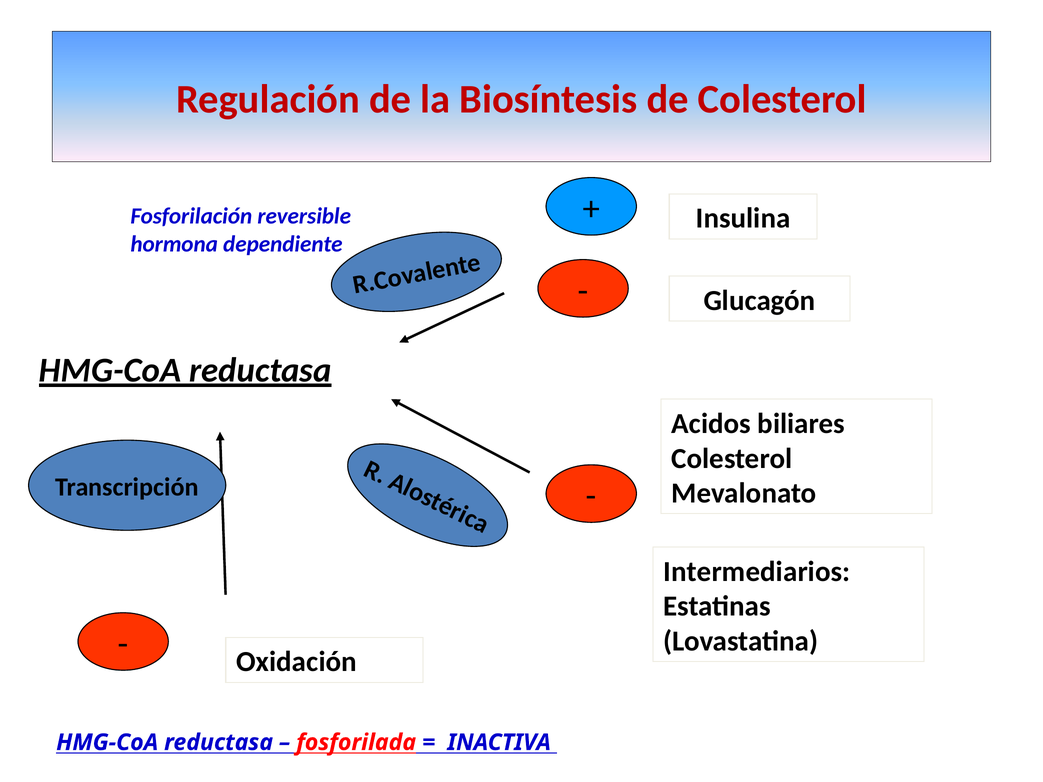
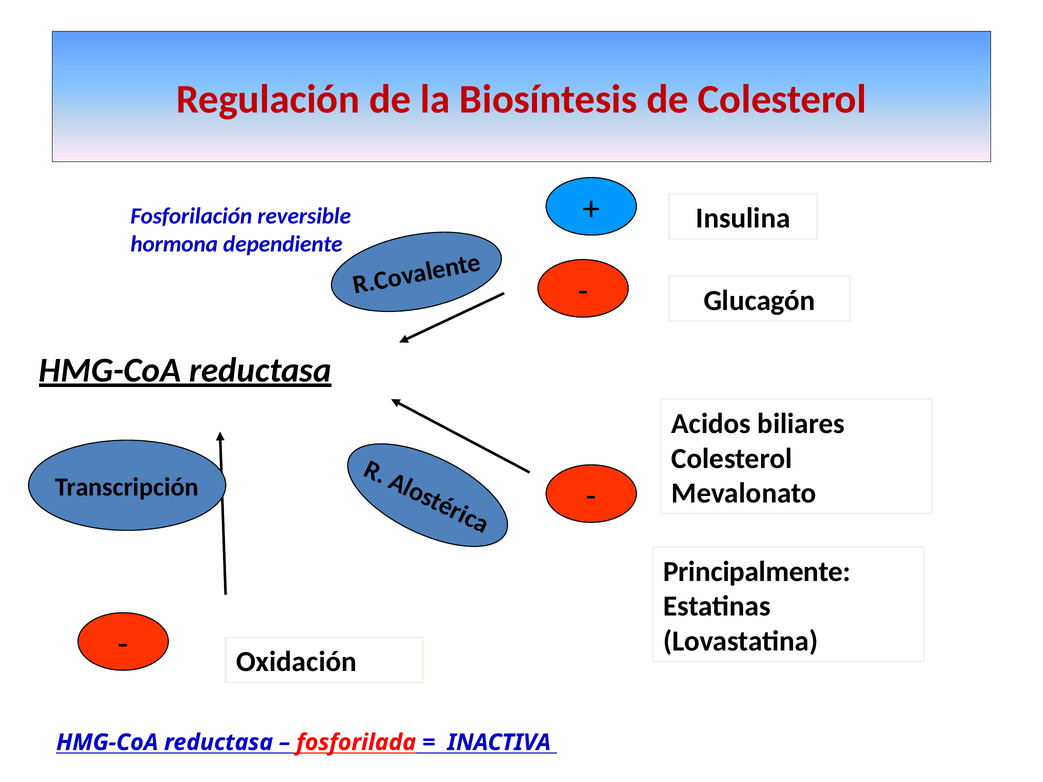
Intermediarios: Intermediarios -> Principalmente
